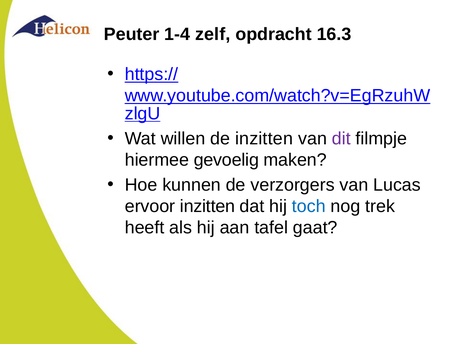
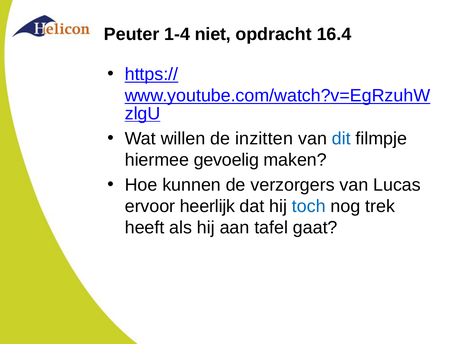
zelf: zelf -> niet
16.3: 16.3 -> 16.4
dit colour: purple -> blue
ervoor inzitten: inzitten -> heerlijk
